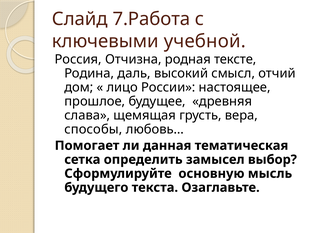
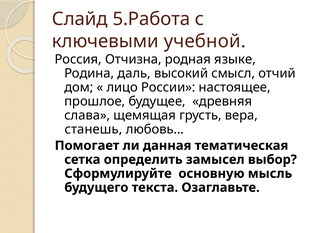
7.Работа: 7.Работа -> 5.Работа
тексте: тексте -> языке
способы: способы -> станешь
